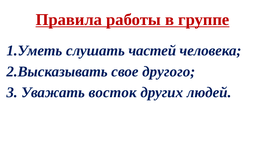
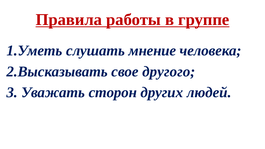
частей: частей -> мнение
восток: восток -> сторон
